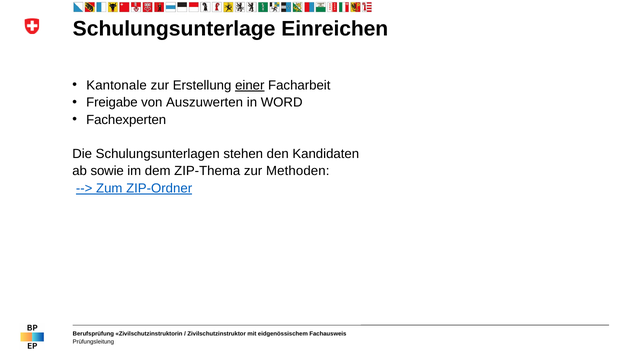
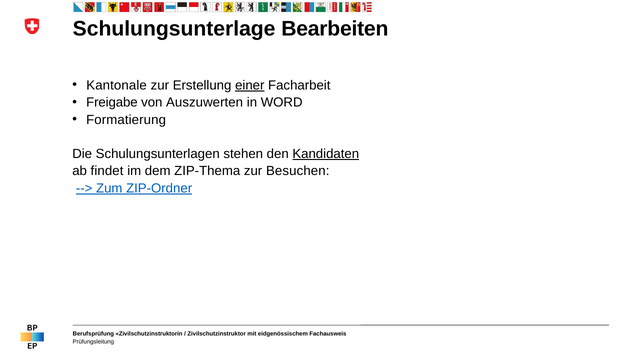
Einreichen: Einreichen -> Bearbeiten
Fachexperten: Fachexperten -> Formatierung
Kandidaten underline: none -> present
sowie: sowie -> findet
Methoden: Methoden -> Besuchen
